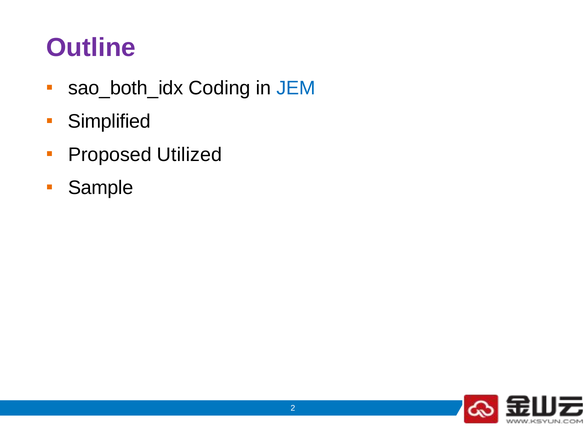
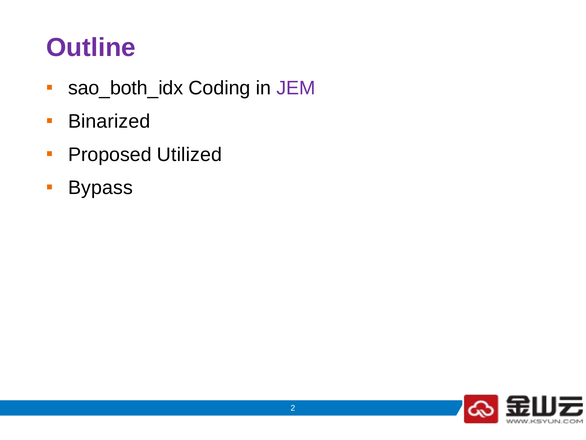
JEM colour: blue -> purple
Simplified: Simplified -> Binarized
Sample: Sample -> Bypass
